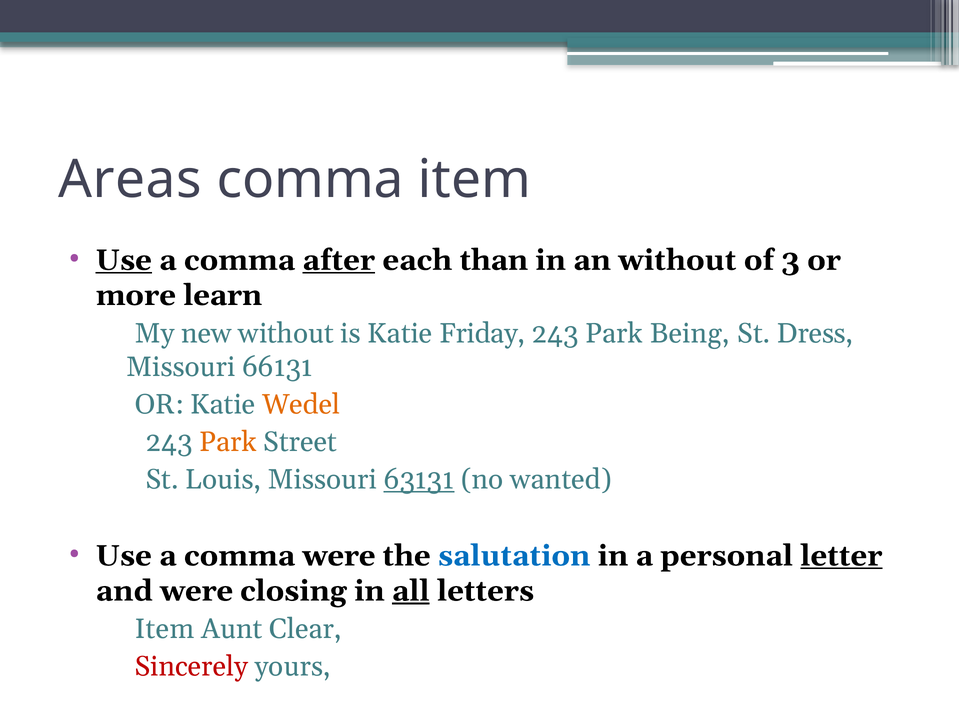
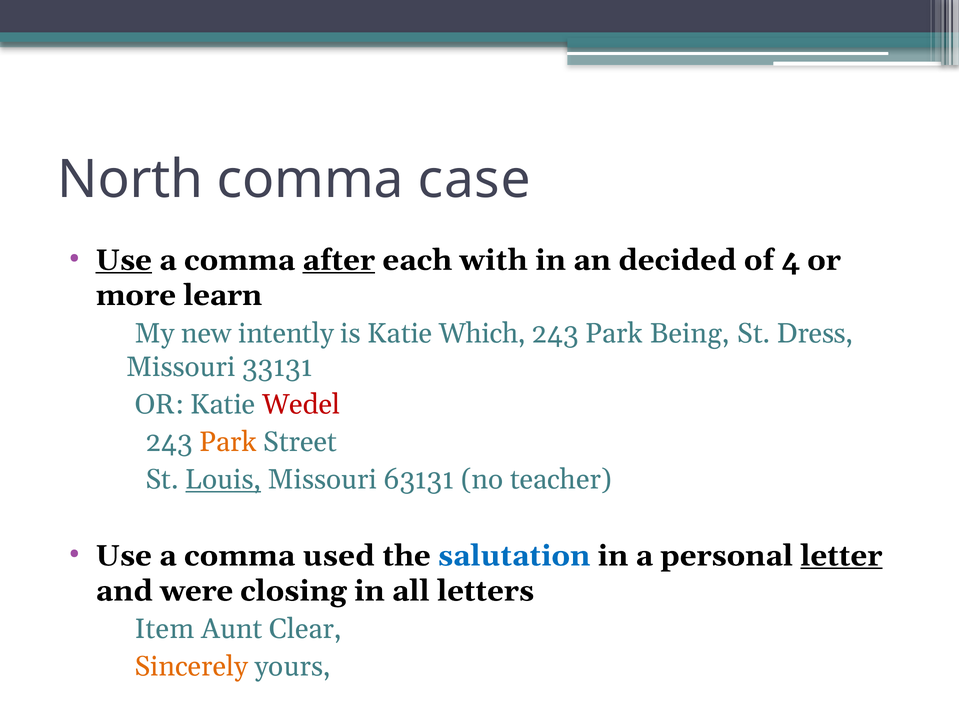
Areas: Areas -> North
comma item: item -> case
than: than -> with
an without: without -> decided
3: 3 -> 4
new without: without -> intently
Friday: Friday -> Which
66131: 66131 -> 33131
Wedel colour: orange -> red
Louis underline: none -> present
63131 underline: present -> none
wanted: wanted -> teacher
comma were: were -> used
all underline: present -> none
Sincerely colour: red -> orange
